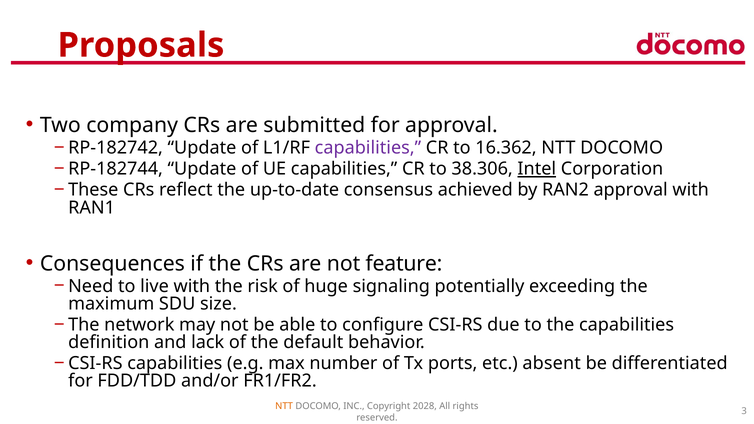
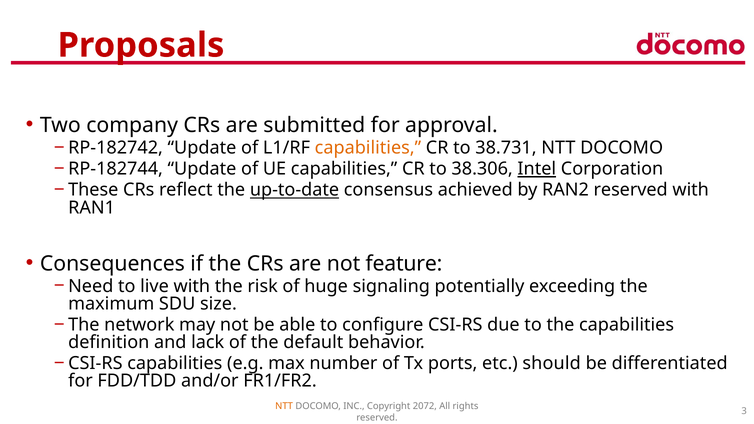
capabilities at (368, 148) colour: purple -> orange
16.362: 16.362 -> 38.731
up-to-date underline: none -> present
RAN2 approval: approval -> reserved
absent: absent -> should
2028: 2028 -> 2072
